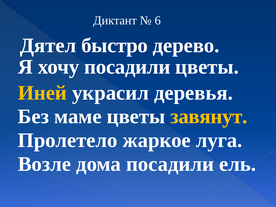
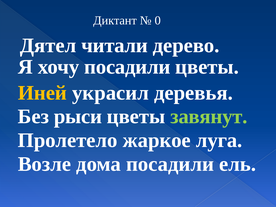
6: 6 -> 0
быстро: быстро -> читали
маме: маме -> рыси
завянут colour: yellow -> light green
